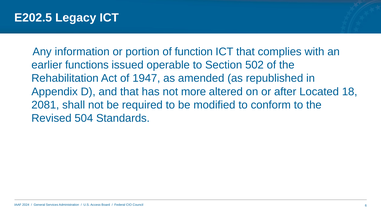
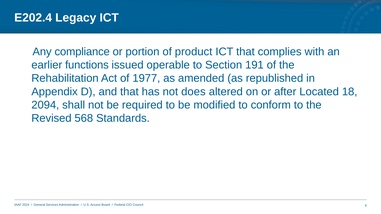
E202.5: E202.5 -> E202.4
information: information -> compliance
function: function -> product
502: 502 -> 191
1947: 1947 -> 1977
more: more -> does
2081: 2081 -> 2094
504: 504 -> 568
